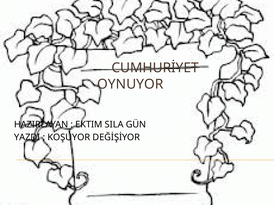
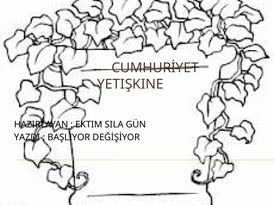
OYNUYOR: OYNUYOR -> YETIŞKINE
KOŞUYOR: KOŞUYOR -> BAŞLIYOR
